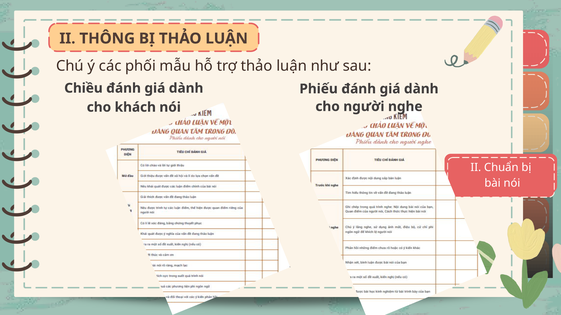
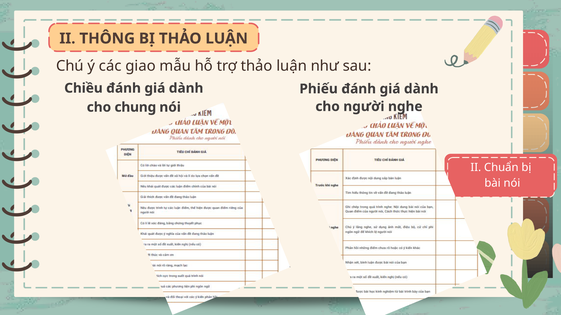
phối: phối -> giao
khách: khách -> chung
